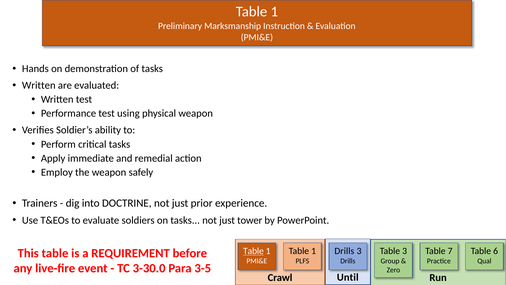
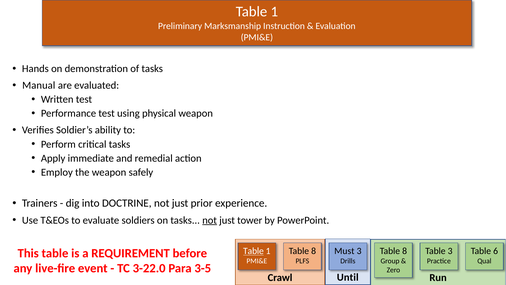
Written at (39, 85): Written -> Manual
not at (210, 220) underline: none -> present
1 at (314, 251): 1 -> 8
Drills at (344, 251): Drills -> Must
3 at (405, 251): 3 -> 8
Table 7: 7 -> 3
3-30.0: 3-30.0 -> 3-22.0
